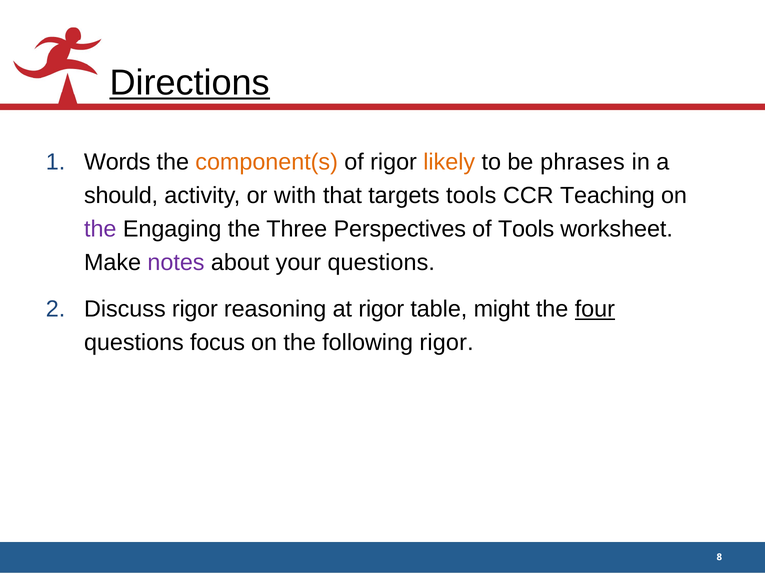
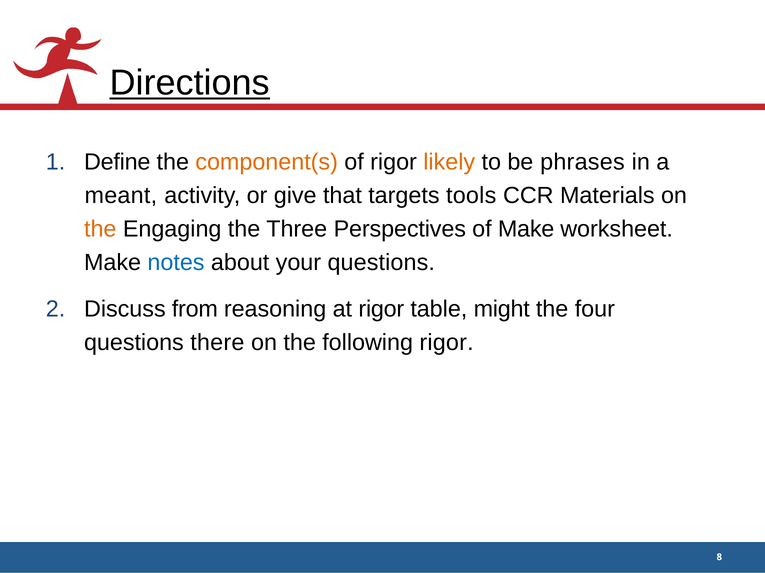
Words: Words -> Define
should: should -> meant
with: with -> give
Teaching: Teaching -> Materials
the at (100, 229) colour: purple -> orange
of Tools: Tools -> Make
notes colour: purple -> blue
Discuss rigor: rigor -> from
four underline: present -> none
focus: focus -> there
